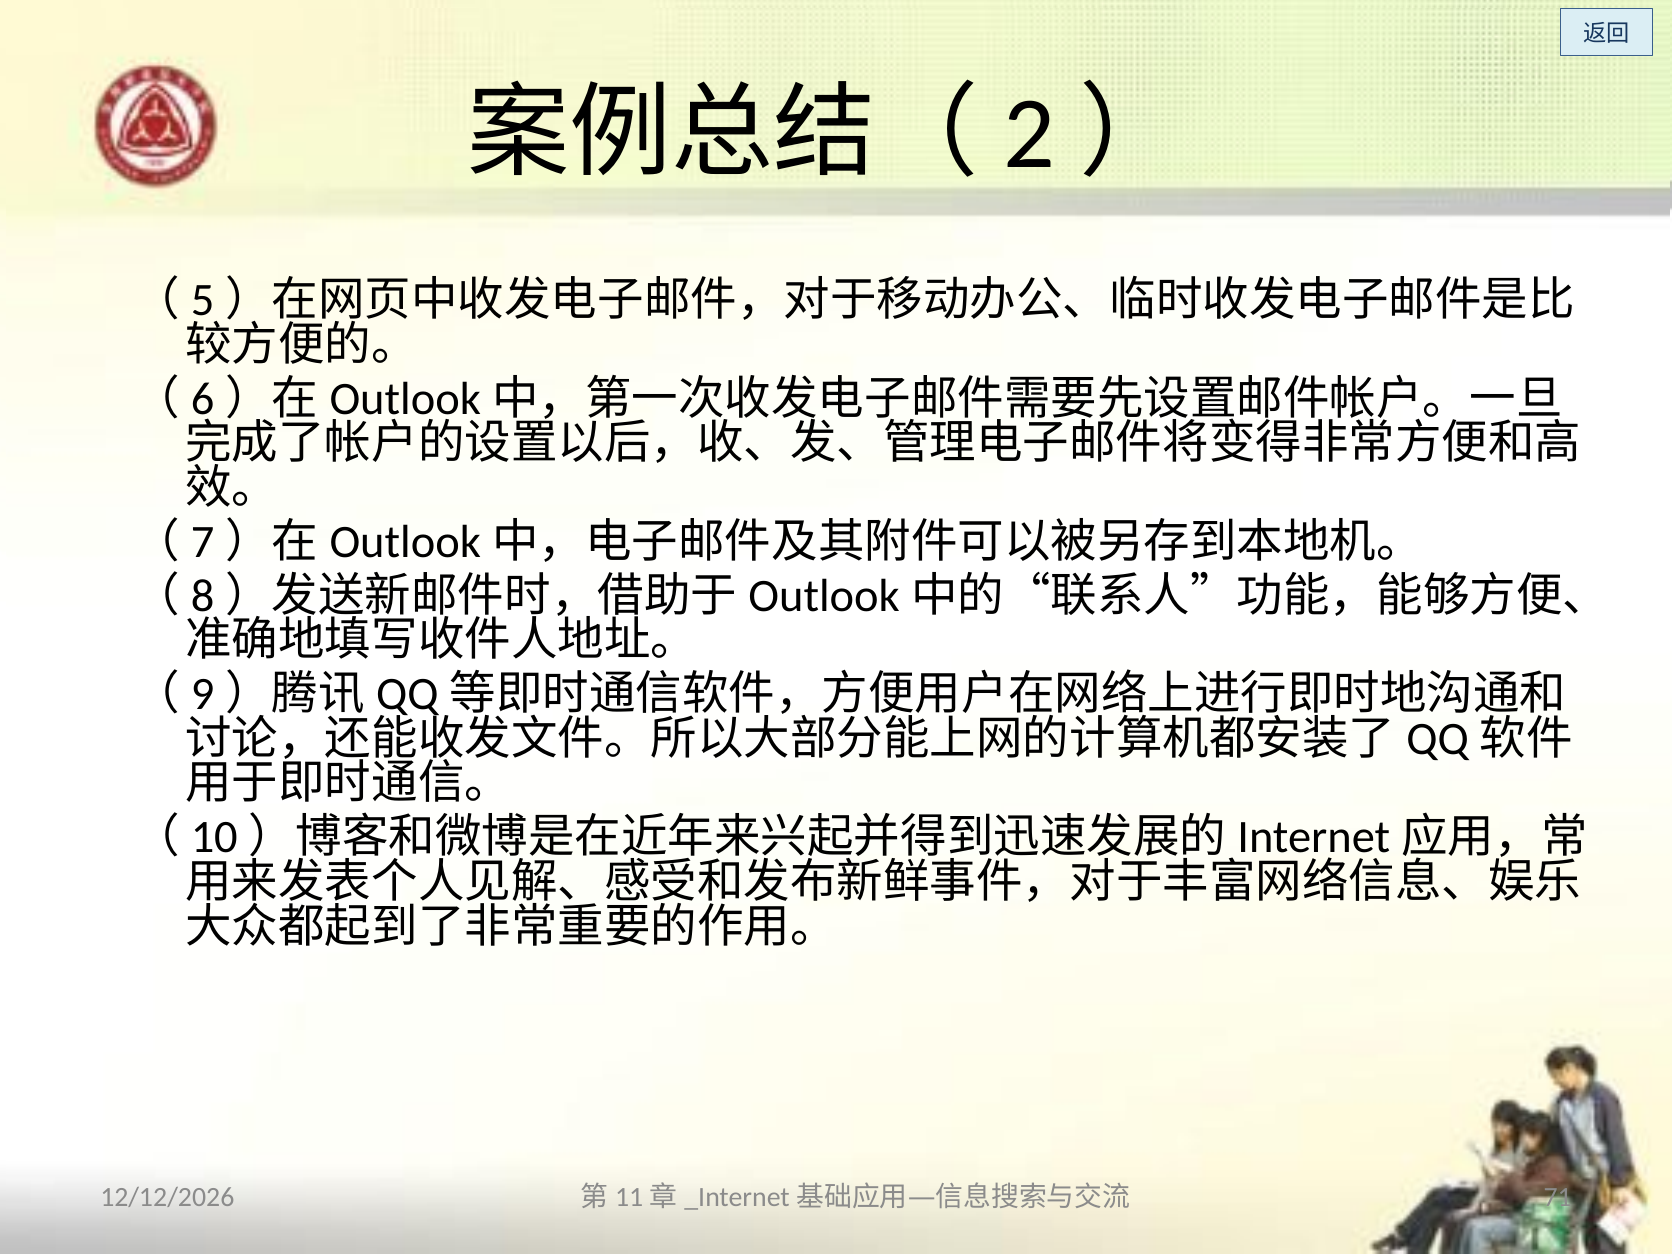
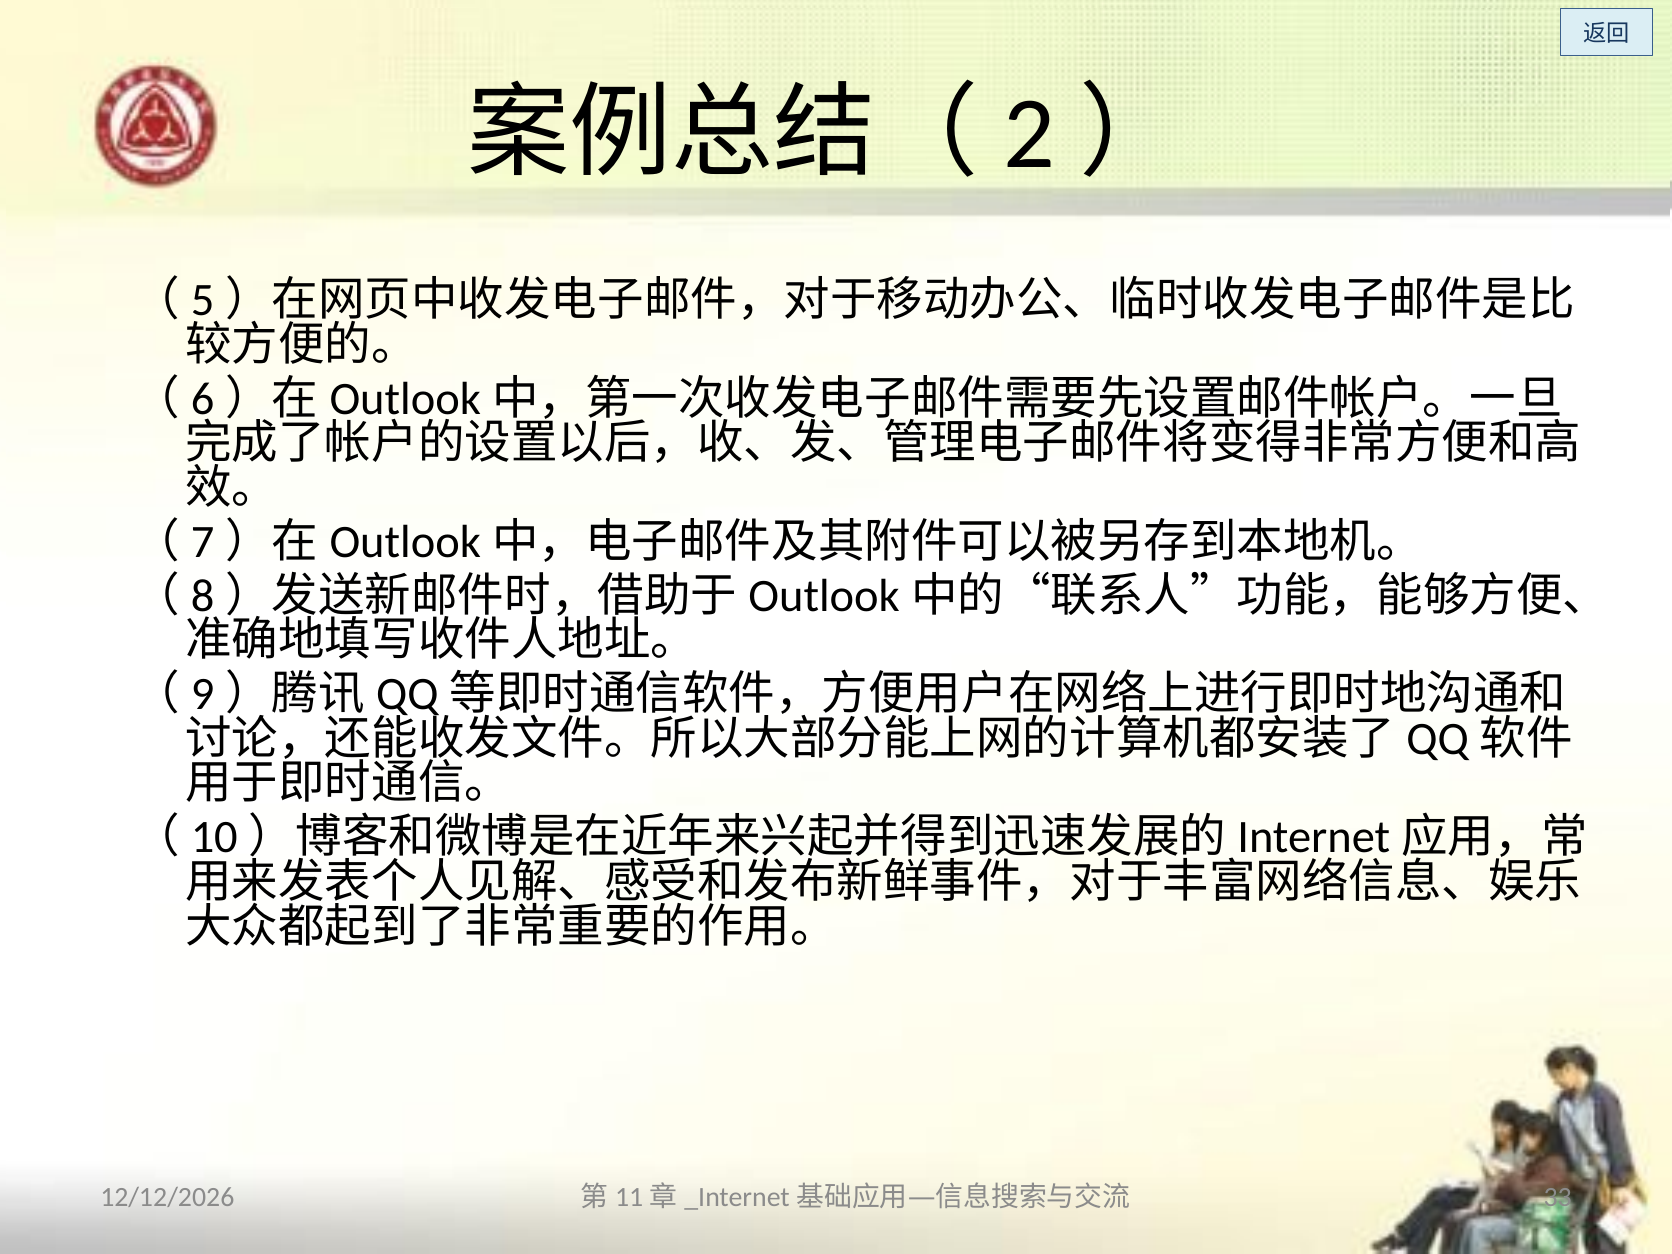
71: 71 -> 33
